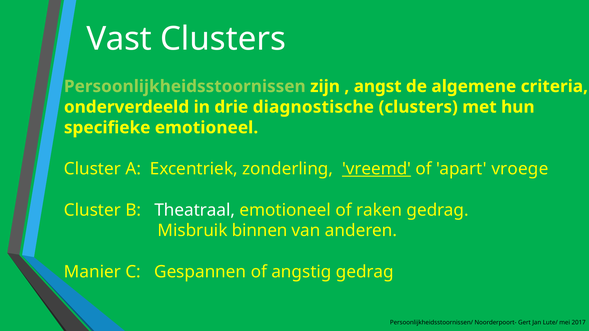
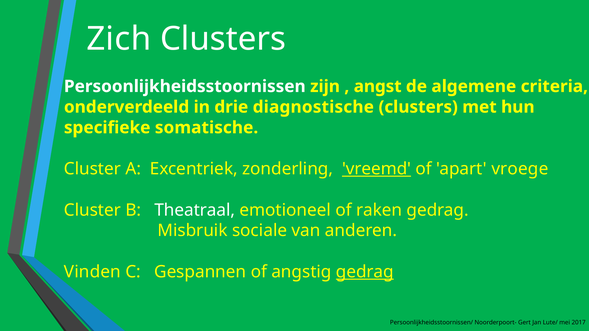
Vast: Vast -> Zich
Persoonlijkheidsstoornissen colour: light green -> white
specifieke emotioneel: emotioneel -> somatische
binnen: binnen -> sociale
Manier: Manier -> Vinden
gedrag at (365, 272) underline: none -> present
